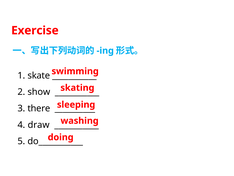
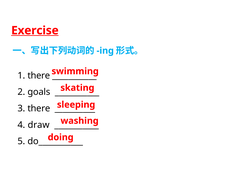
Exercise underline: none -> present
1 skate: skate -> there
show: show -> goals
